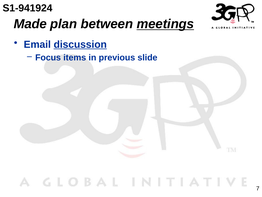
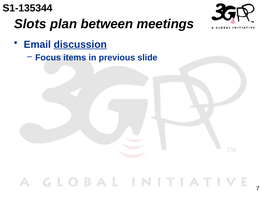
S1-941924: S1-941924 -> S1-135344
Made: Made -> Slots
meetings underline: present -> none
